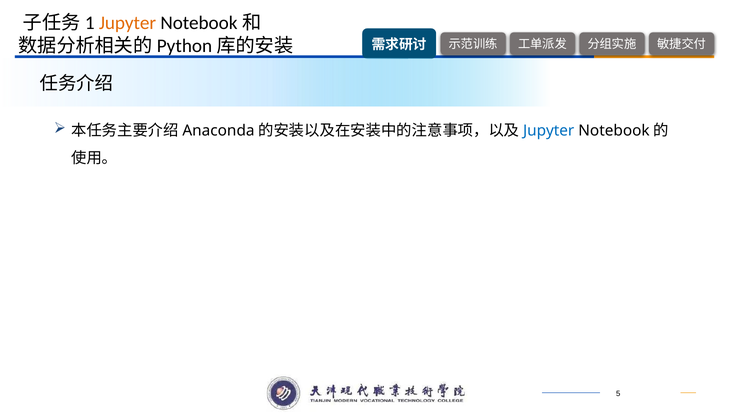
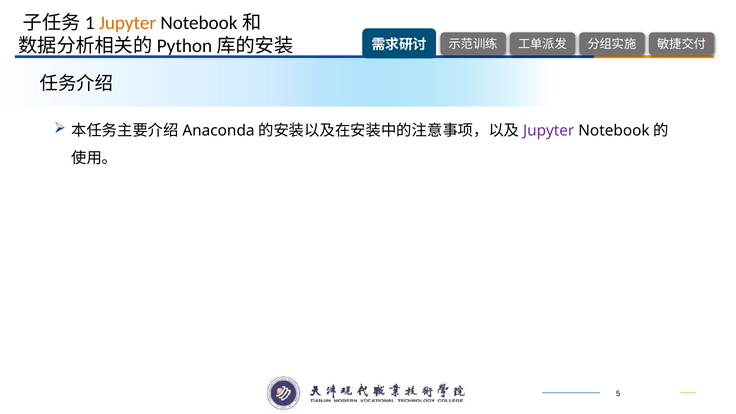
Jupyter at (549, 131) colour: blue -> purple
